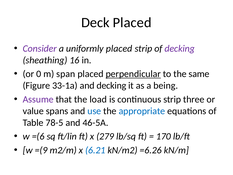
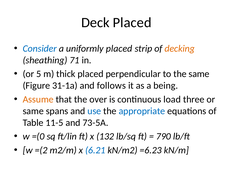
Consider colour: purple -> blue
decking at (180, 48) colour: purple -> orange
16: 16 -> 71
0: 0 -> 5
span: span -> thick
perpendicular underline: present -> none
33-1a: 33-1a -> 31-1a
and decking: decking -> follows
Assume colour: purple -> orange
load: load -> over
continuous strip: strip -> load
value at (33, 111): value -> same
78-5: 78-5 -> 11-5
46-5A: 46-5A -> 73-5A
=(6: =(6 -> =(0
279: 279 -> 132
170: 170 -> 790
=(9: =(9 -> =(2
=6.26: =6.26 -> =6.23
